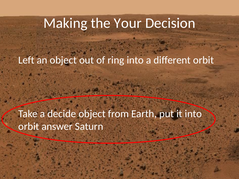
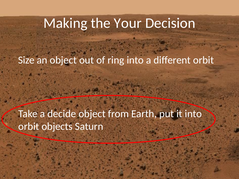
Left: Left -> Size
answer: answer -> objects
